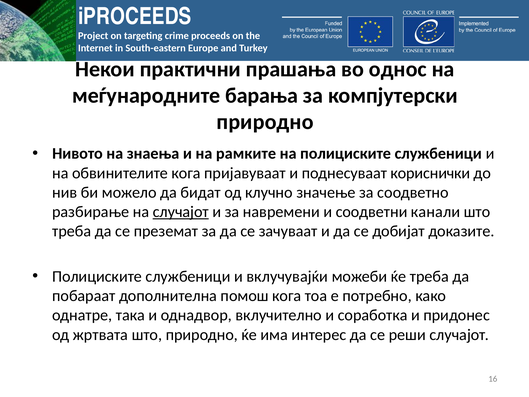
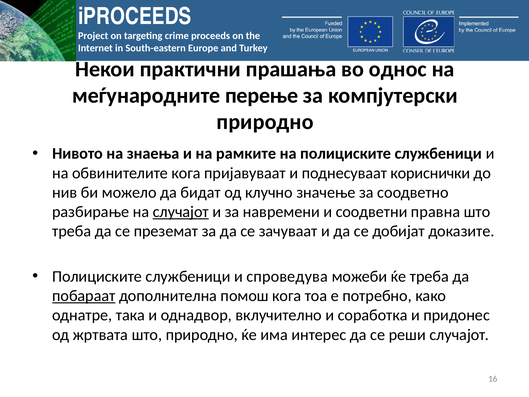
барања: барања -> перење
канали: канали -> правна
вклучувајќи: вклучувајќи -> спроведува
побараат underline: none -> present
